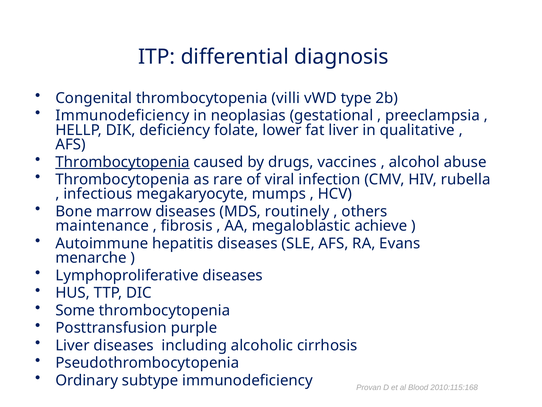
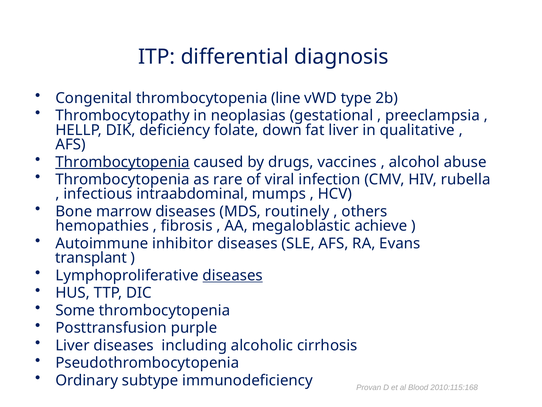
villi: villi -> line
Immunodeficiency at (122, 115): Immunodeficiency -> Thrombocytopathy
lower: lower -> down
megakaryocyte: megakaryocyte -> intraabdominal
maintenance: maintenance -> hemopathies
hepatitis: hepatitis -> inhibitor
menarche: menarche -> transplant
diseases at (233, 275) underline: none -> present
